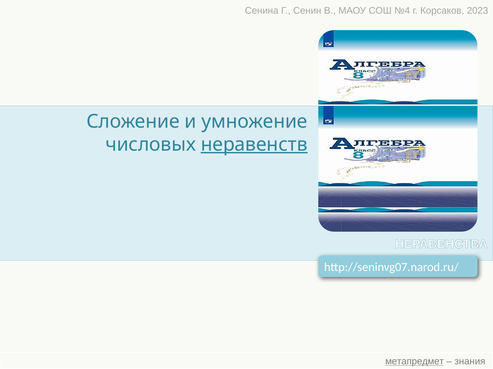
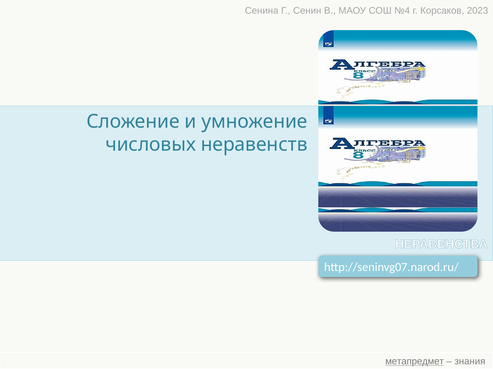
неравенств underline: present -> none
